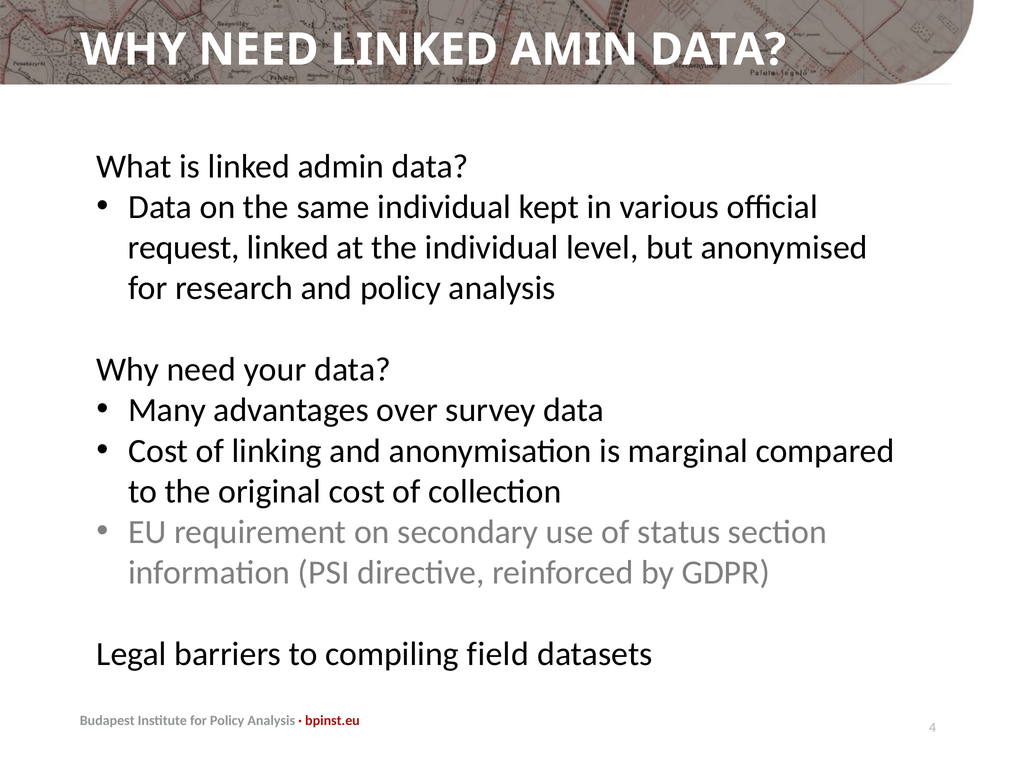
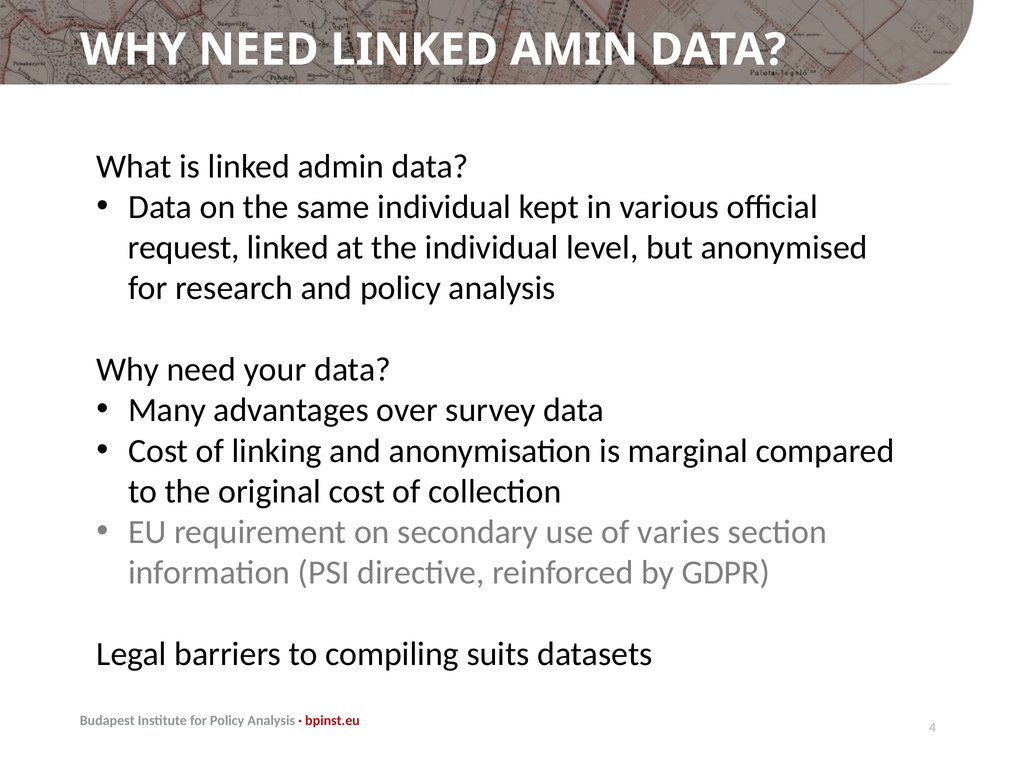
status: status -> varies
field: field -> suits
